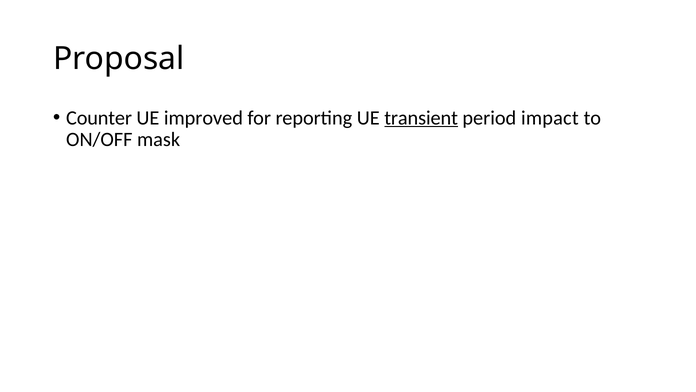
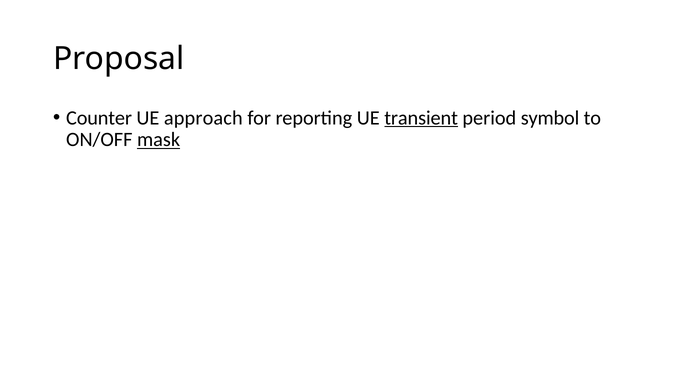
improved: improved -> approach
impact: impact -> symbol
mask underline: none -> present
